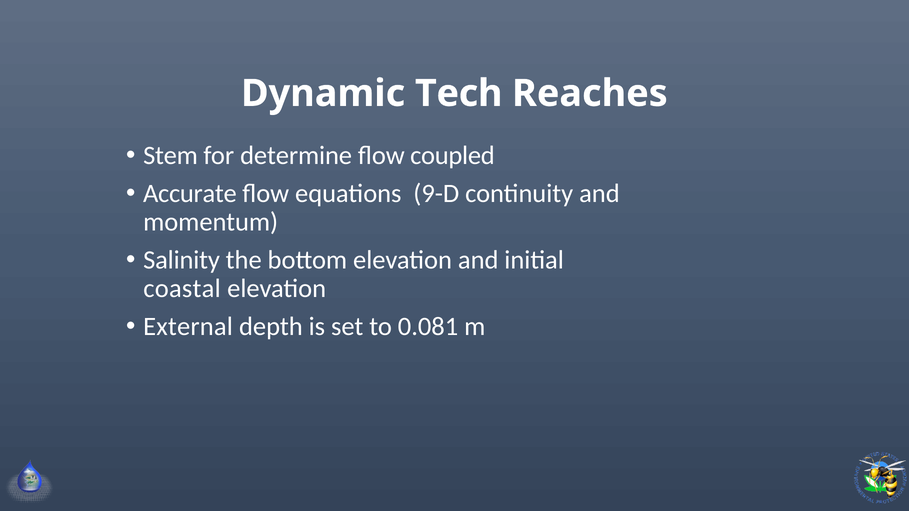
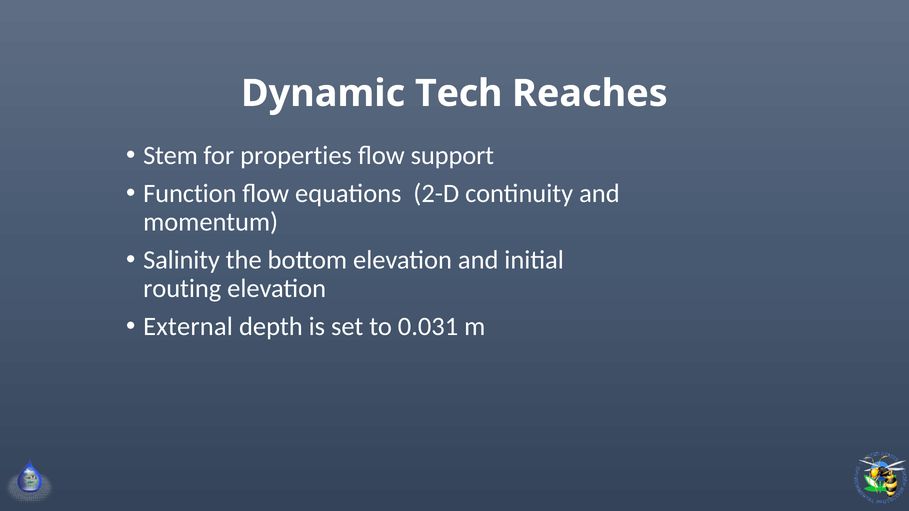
determine: determine -> properties
coupled: coupled -> support
Accurate: Accurate -> Function
9-D: 9-D -> 2-D
coastal: coastal -> routing
0.081: 0.081 -> 0.031
